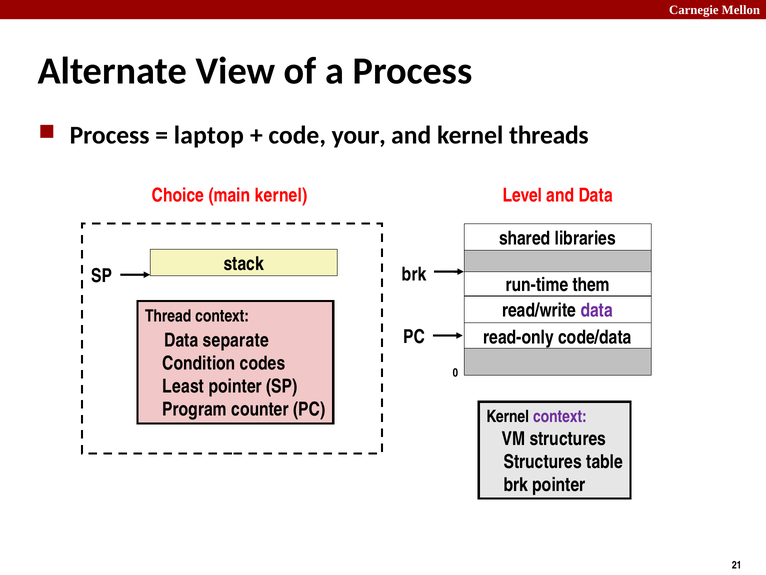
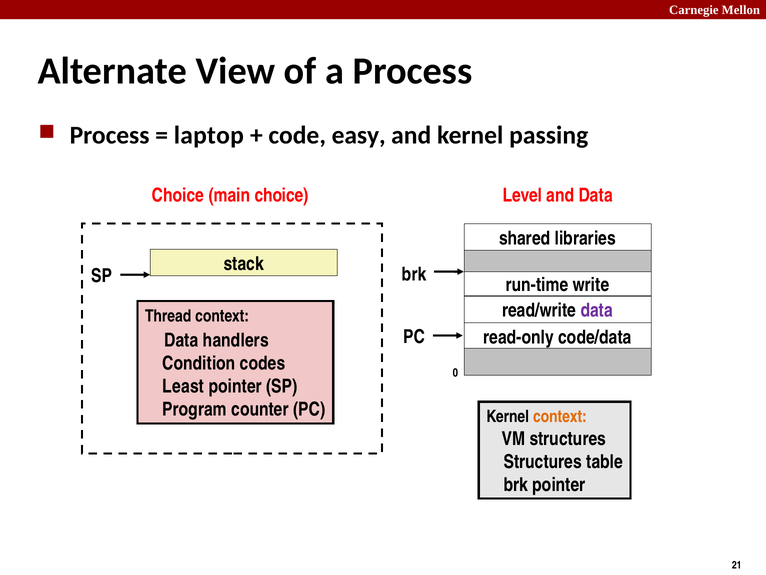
your: your -> easy
threads: threads -> passing
main kernel: kernel -> choice
them: them -> write
separate: separate -> handlers
context at (560, 416) colour: purple -> orange
